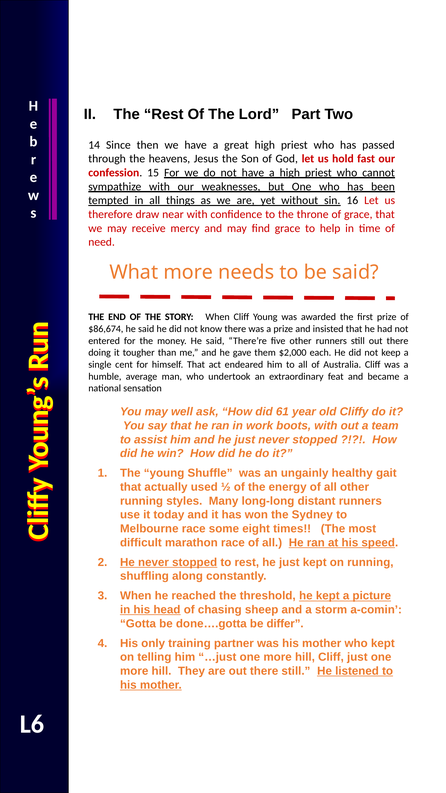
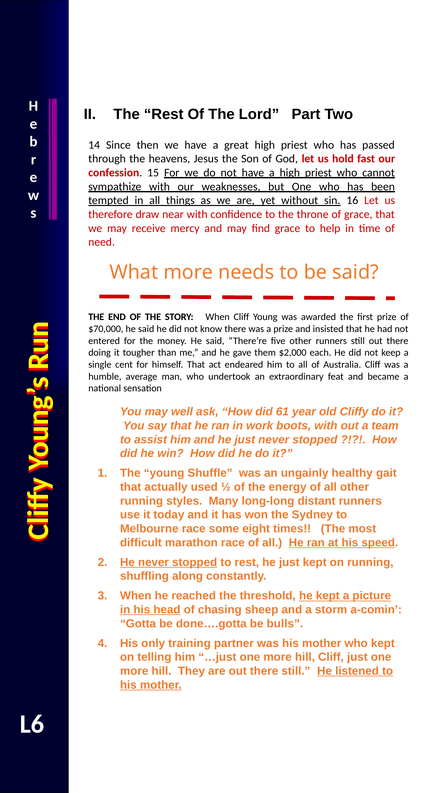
$86,674: $86,674 -> $70,000
differ: differ -> bulls
